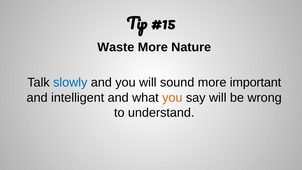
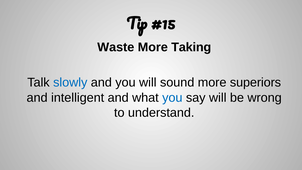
Nature: Nature -> Taking
important: important -> superiors
you at (172, 98) colour: orange -> blue
